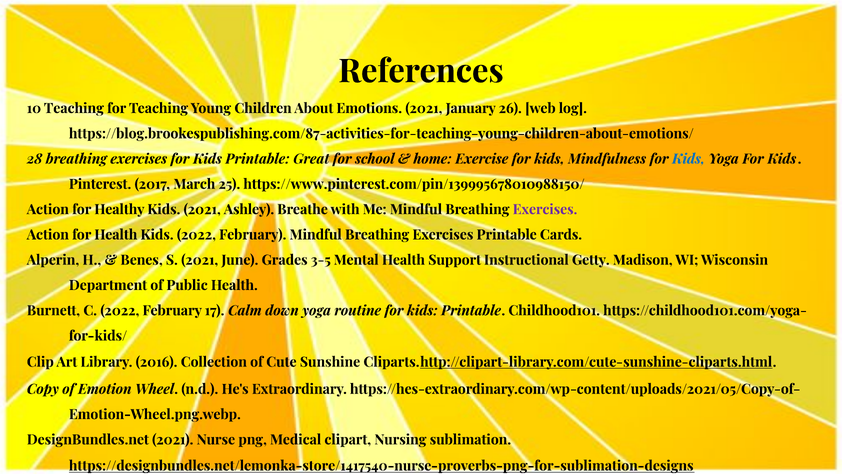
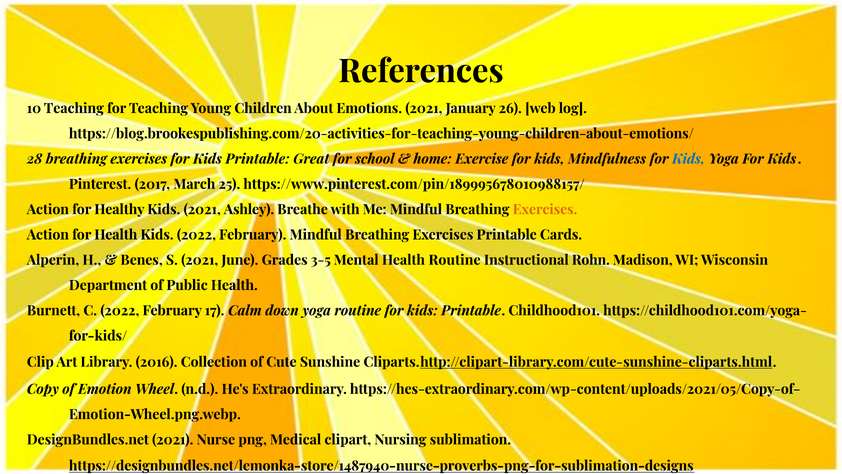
https://blog.brookespublishing.com/87-activities-for-teaching-young-children-about-emotions/: https://blog.brookespublishing.com/87-activities-for-teaching-young-children-about-emotions/ -> https://blog.brookespublishing.com/20-activities-for-teaching-young-children-about-emotions/
https://www.pinterest.com/pin/139995678010988150/: https://www.pinterest.com/pin/139995678010988150/ -> https://www.pinterest.com/pin/189995678010988157/
Exercises at (545, 209) colour: purple -> orange
Health Support: Support -> Routine
Getty: Getty -> Rohn
https://designbundles.net/lemonka-store/1417540-nurse-proverbs-png-for-sublimation-designs: https://designbundles.net/lemonka-store/1417540-nurse-proverbs-png-for-sublimation-designs -> https://designbundles.net/lemonka-store/1487940-nurse-proverbs-png-for-sublimation-designs
